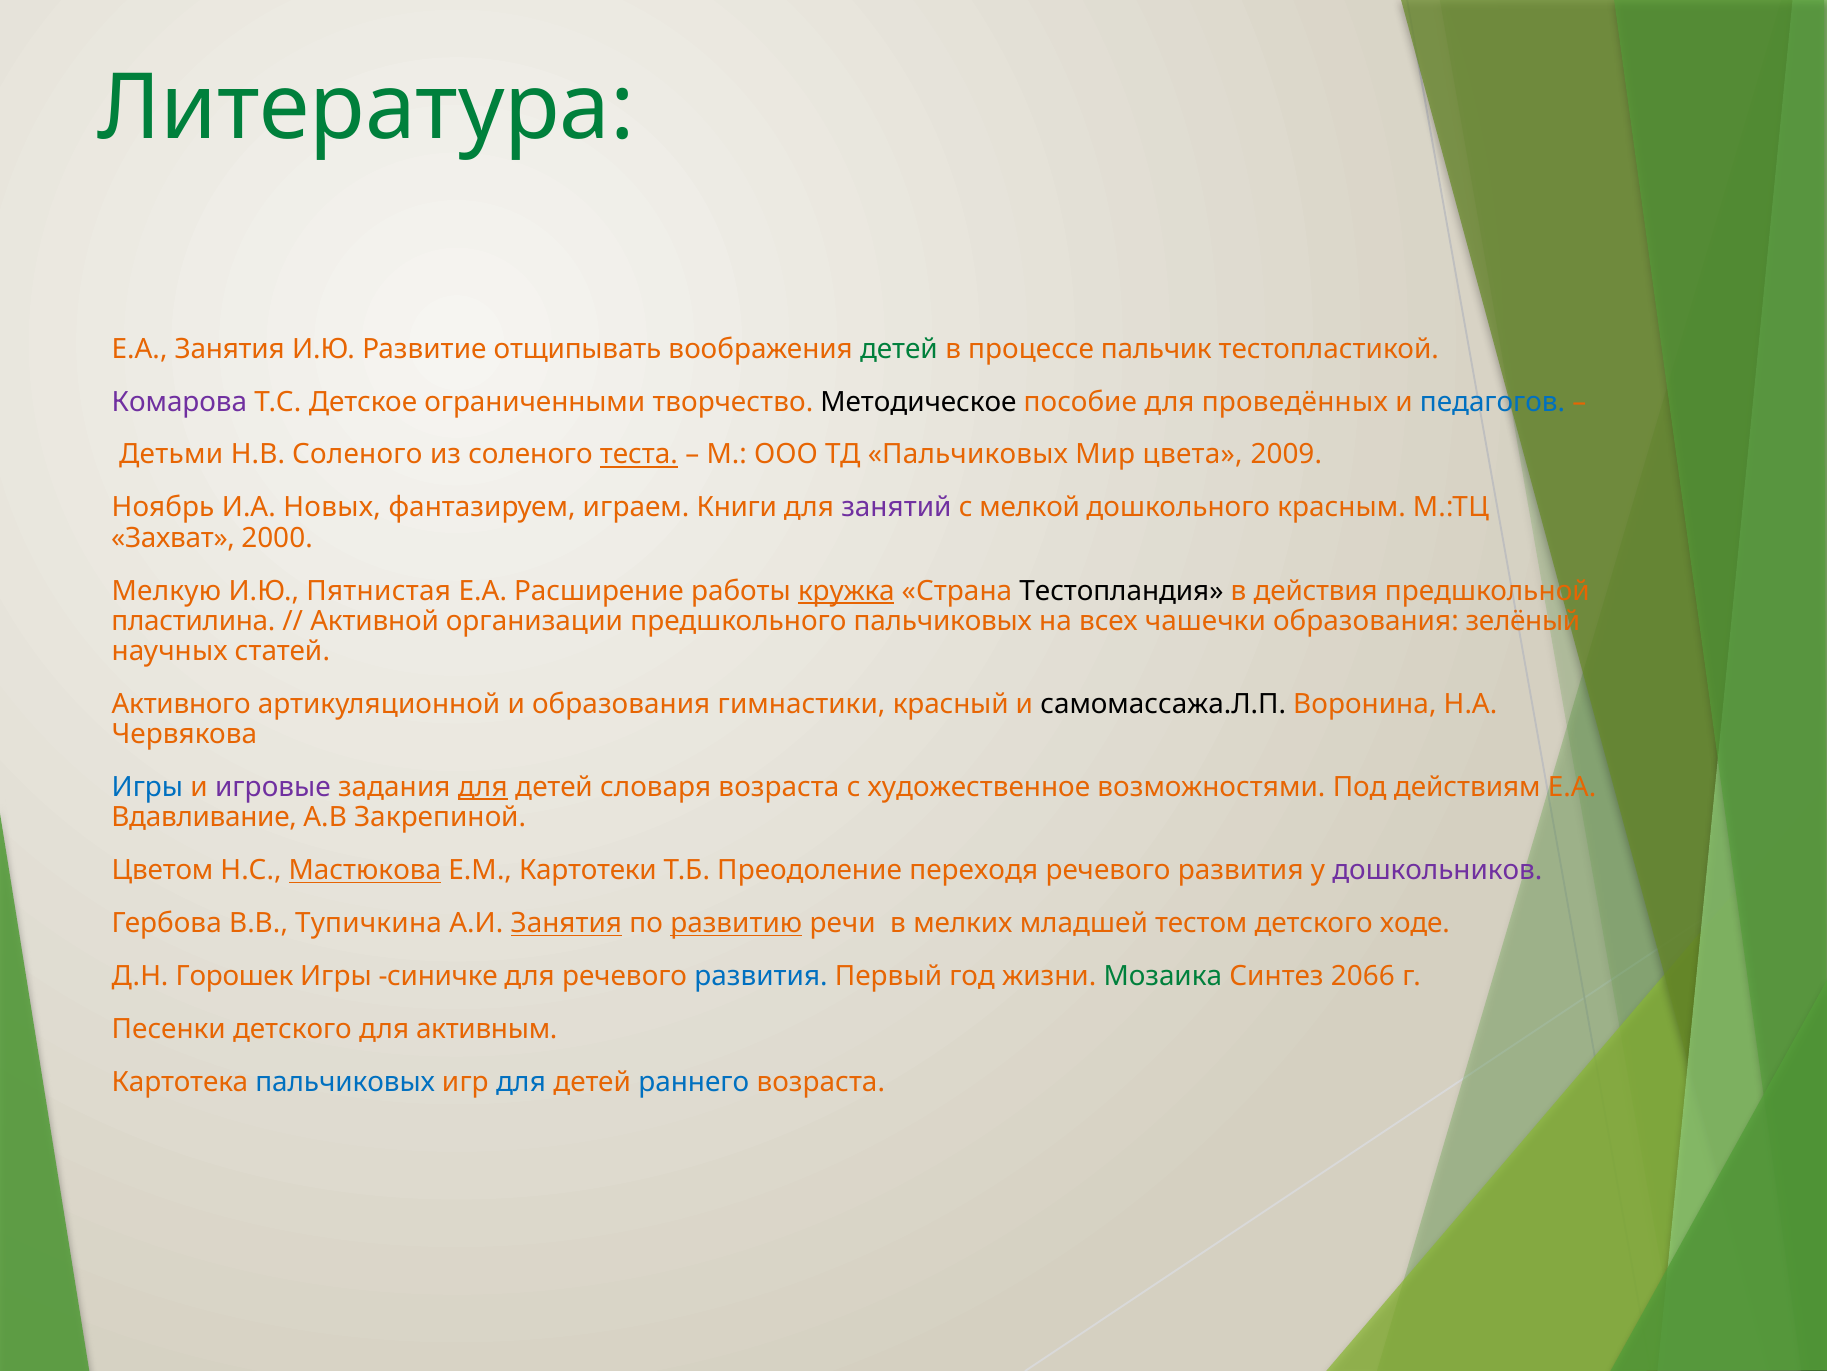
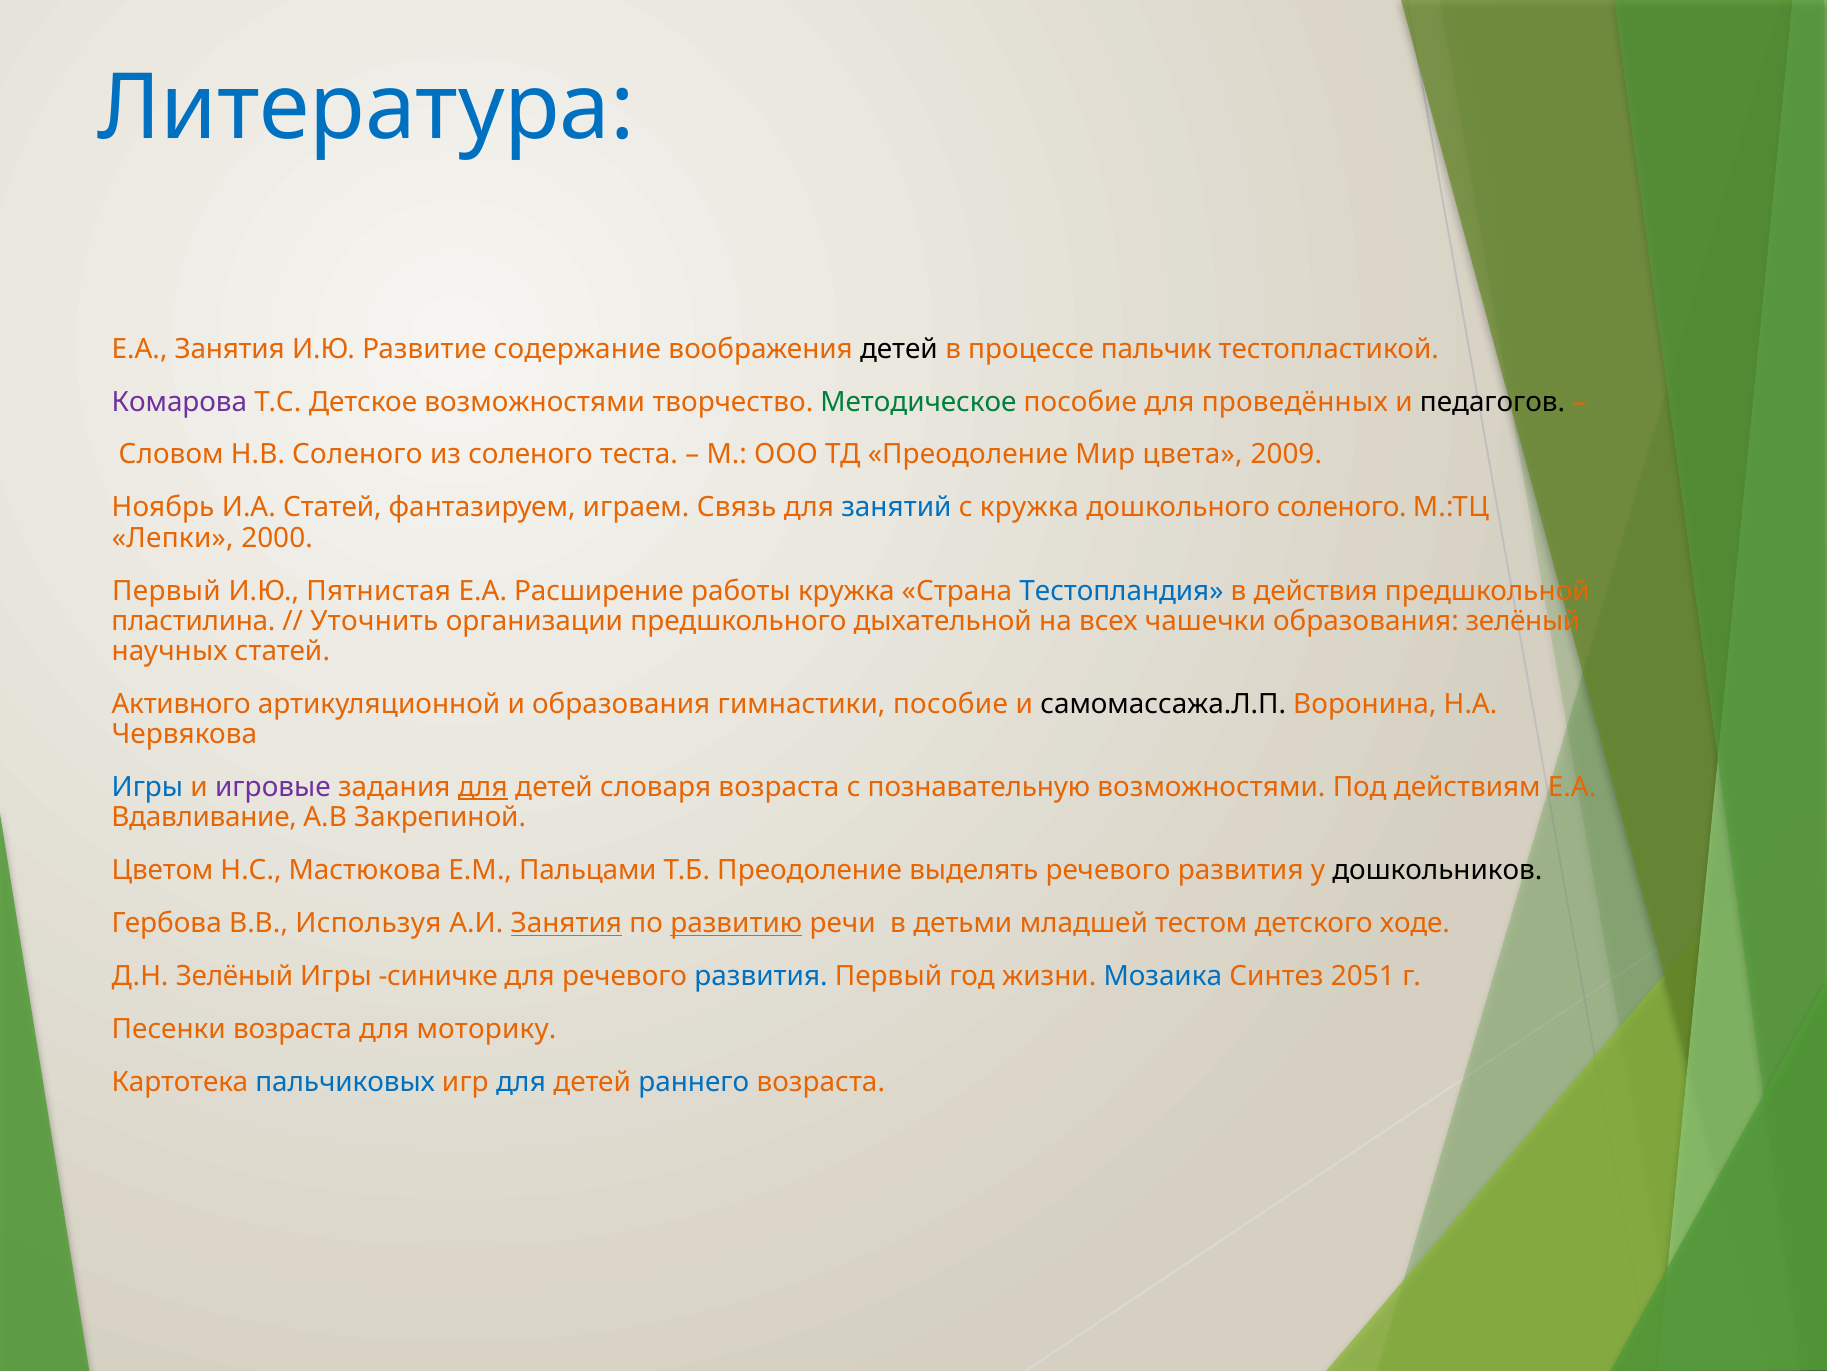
Литература colour: green -> blue
отщипывать: отщипывать -> содержание
детей at (899, 349) colour: green -> black
Детское ограниченными: ограниченными -> возможностями
Методическое colour: black -> green
педагогов colour: blue -> black
Детьми: Детьми -> Словом
теста underline: present -> none
ТД Пальчиковых: Пальчиковых -> Преодоление
И.А Новых: Новых -> Статей
Книги: Книги -> Связь
занятий colour: purple -> blue
с мелкой: мелкой -> кружка
дошкольного красным: красным -> соленого
Захват: Захват -> Лепки
Мелкую at (166, 591): Мелкую -> Первый
кружка at (846, 591) underline: present -> none
Тестопландия colour: black -> blue
Активной: Активной -> Уточнить
предшкольного пальчиковых: пальчиковых -> дыхательной
гимнастики красный: красный -> пособие
художественное: художественное -> познавательную
Мастюкова underline: present -> none
Картотеки: Картотеки -> Пальцами
переходя: переходя -> выделять
дошкольников colour: purple -> black
Тупичкина: Тупичкина -> Используя
мелких: мелких -> детьми
Д.Н Горошек: Горошек -> Зелёный
Мозаика colour: green -> blue
2066: 2066 -> 2051
Песенки детского: детского -> возраста
активным: активным -> моторику
